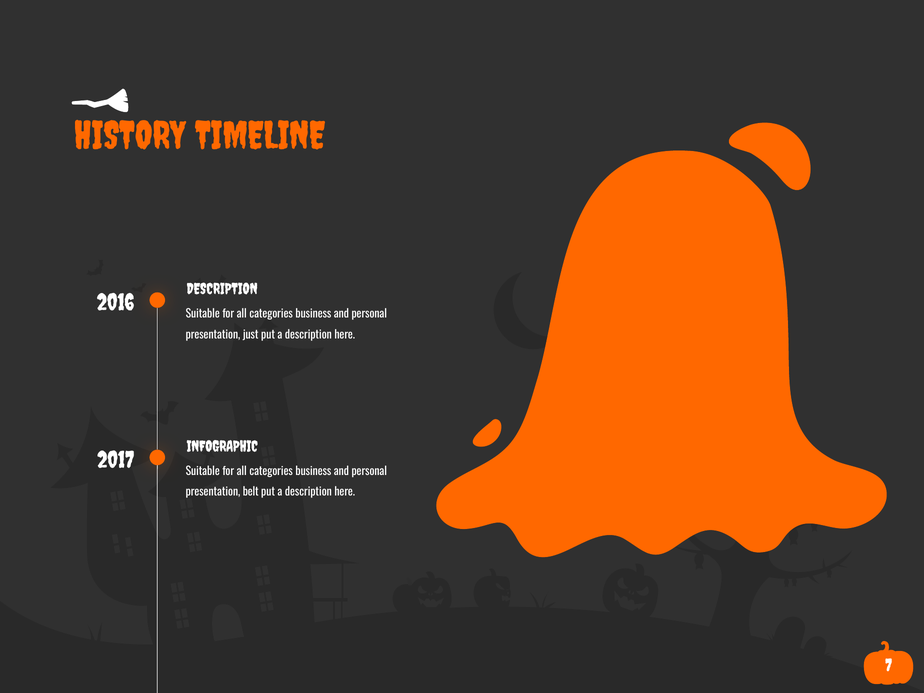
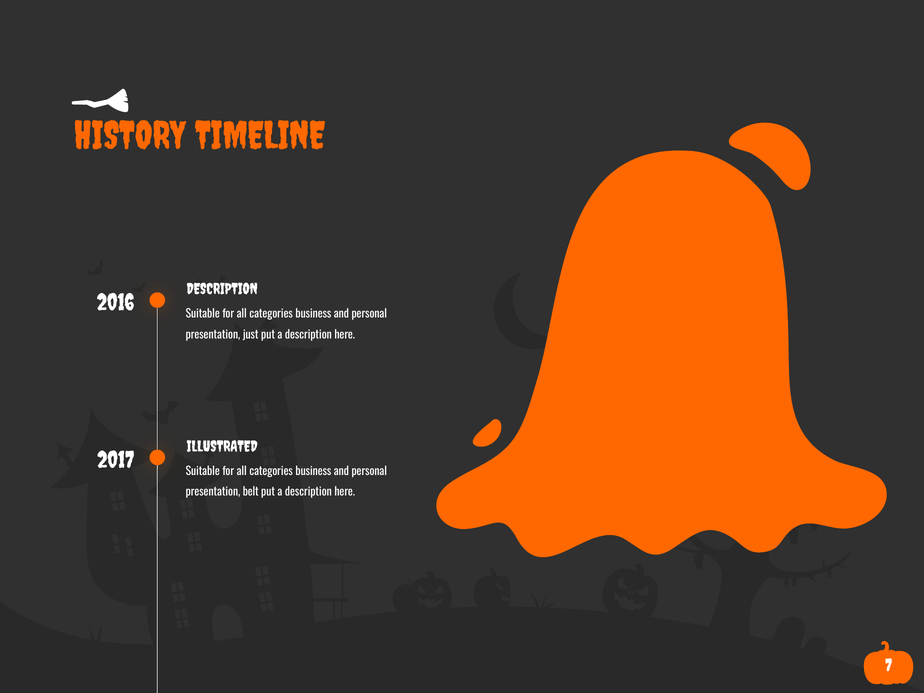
INFOGRAPHIC: INFOGRAPHIC -> ILLUSTRATED
